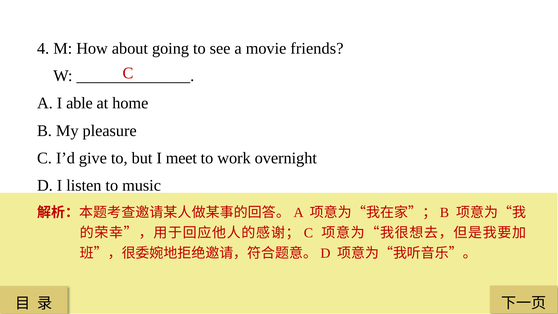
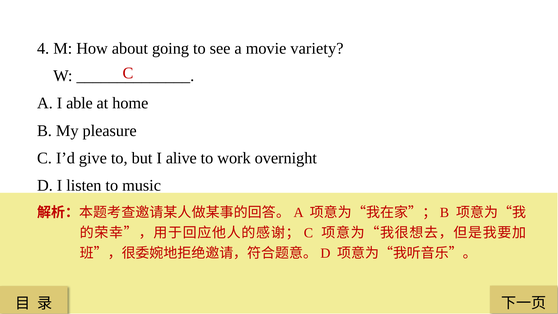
friends: friends -> variety
meet: meet -> alive
